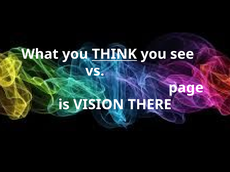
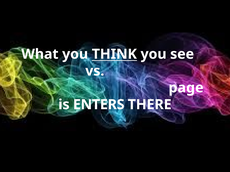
VISION: VISION -> ENTERS
